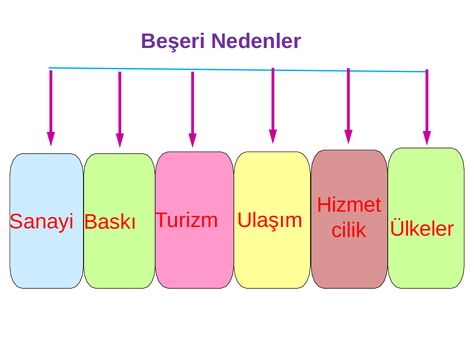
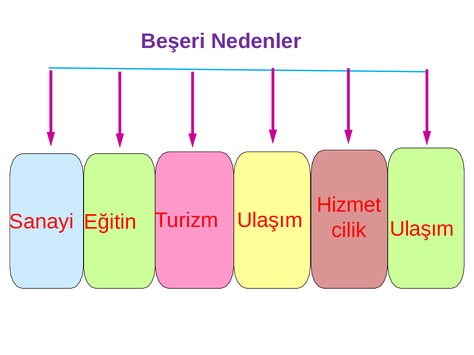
Baskı: Baskı -> Eğitin
cilik Ülkeler: Ülkeler -> Ulaşım
